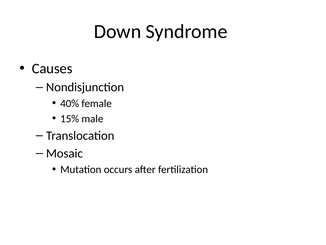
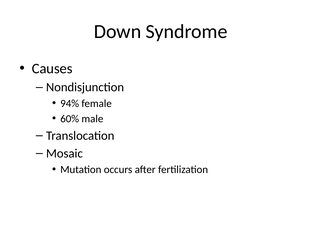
40%: 40% -> 94%
15%: 15% -> 60%
